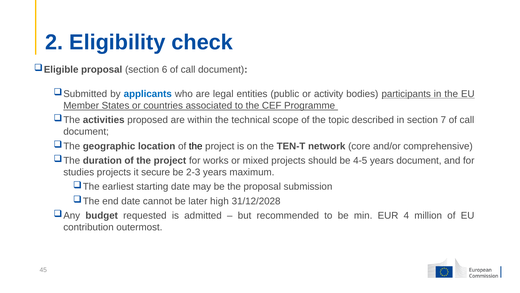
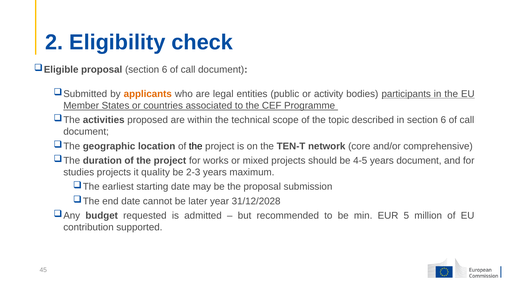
applicants colour: blue -> orange
in section 7: 7 -> 6
secure: secure -> quality
high: high -> year
4: 4 -> 5
outermost: outermost -> supported
